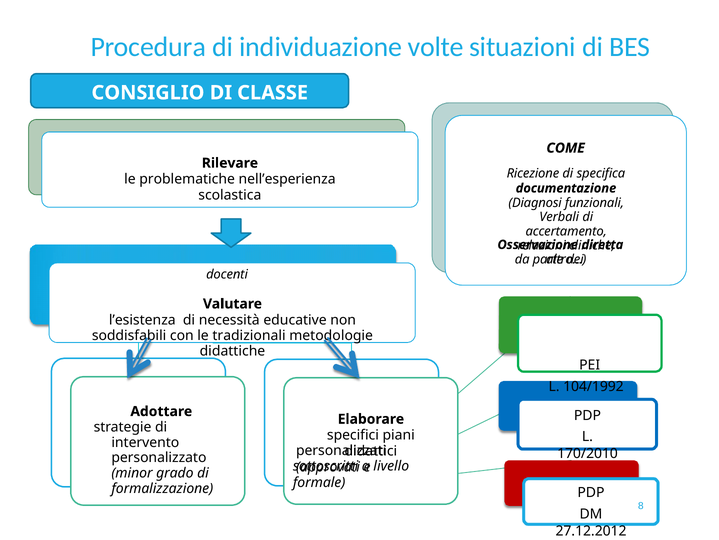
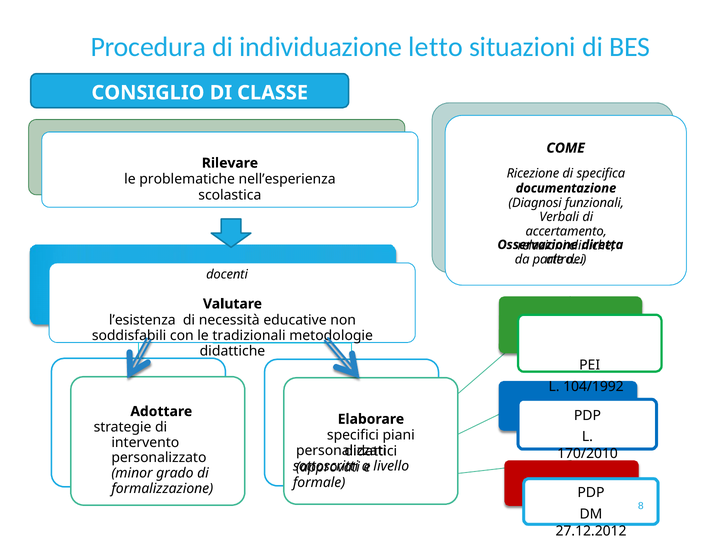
volte: volte -> letto
